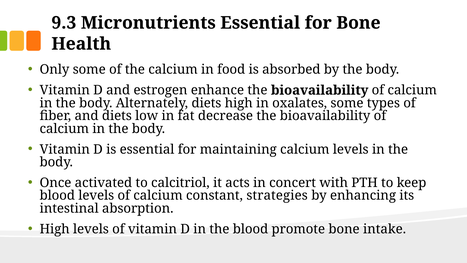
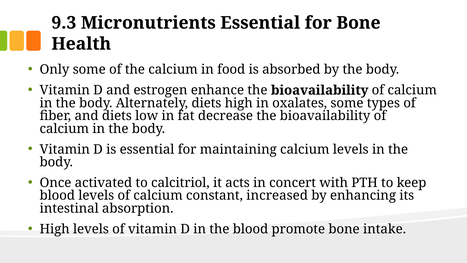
strategies: strategies -> increased
